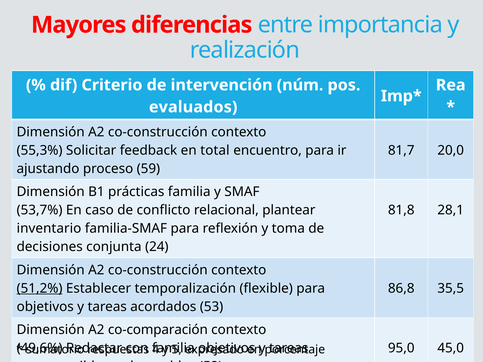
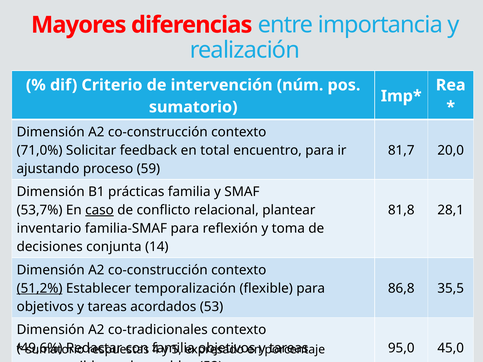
evaluados at (193, 107): evaluados -> sumatorio
55,3%: 55,3% -> 71,0%
caso underline: none -> present
24: 24 -> 14
co-comparación: co-comparación -> co-tradicionales
